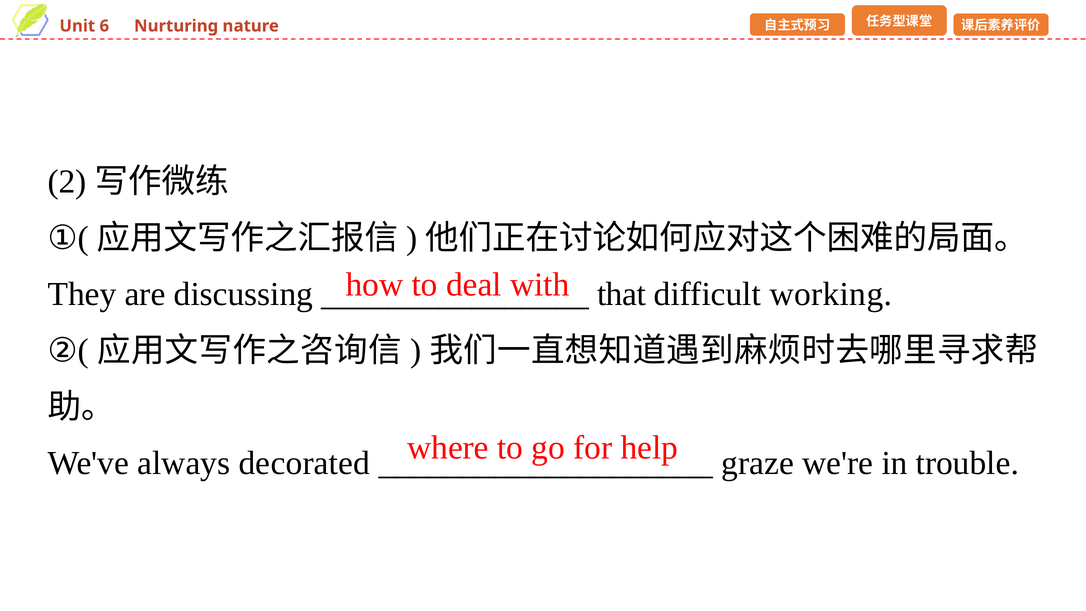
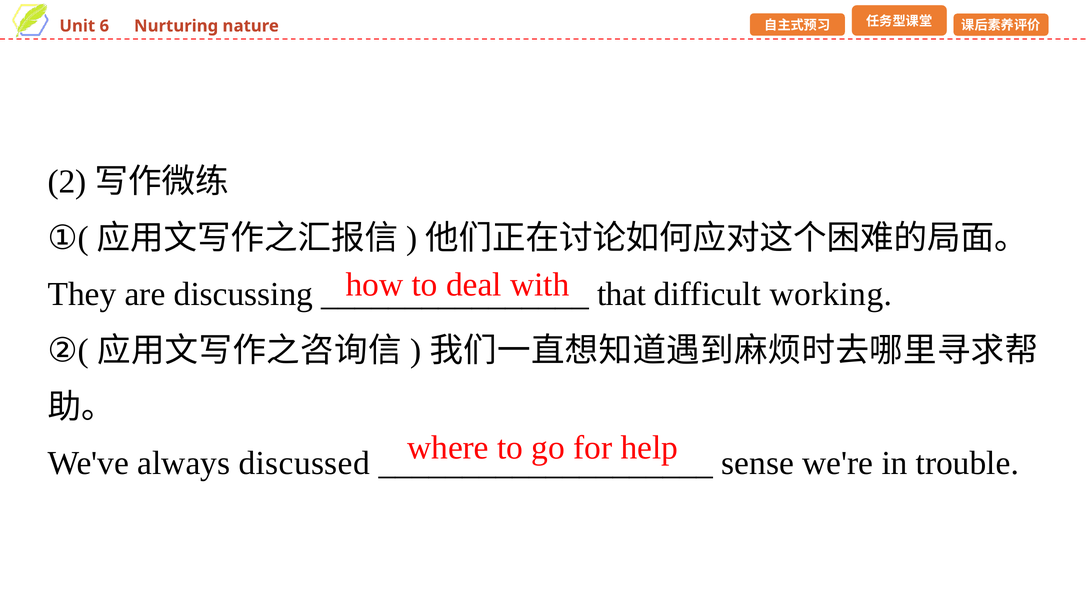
decorated: decorated -> discussed
graze: graze -> sense
